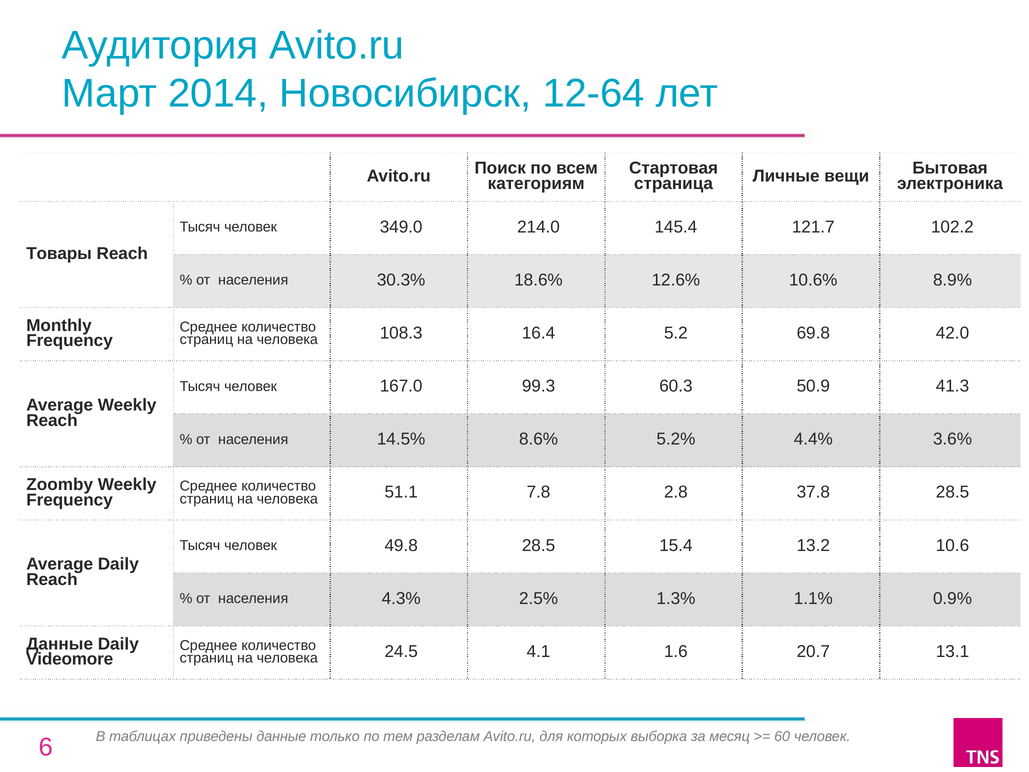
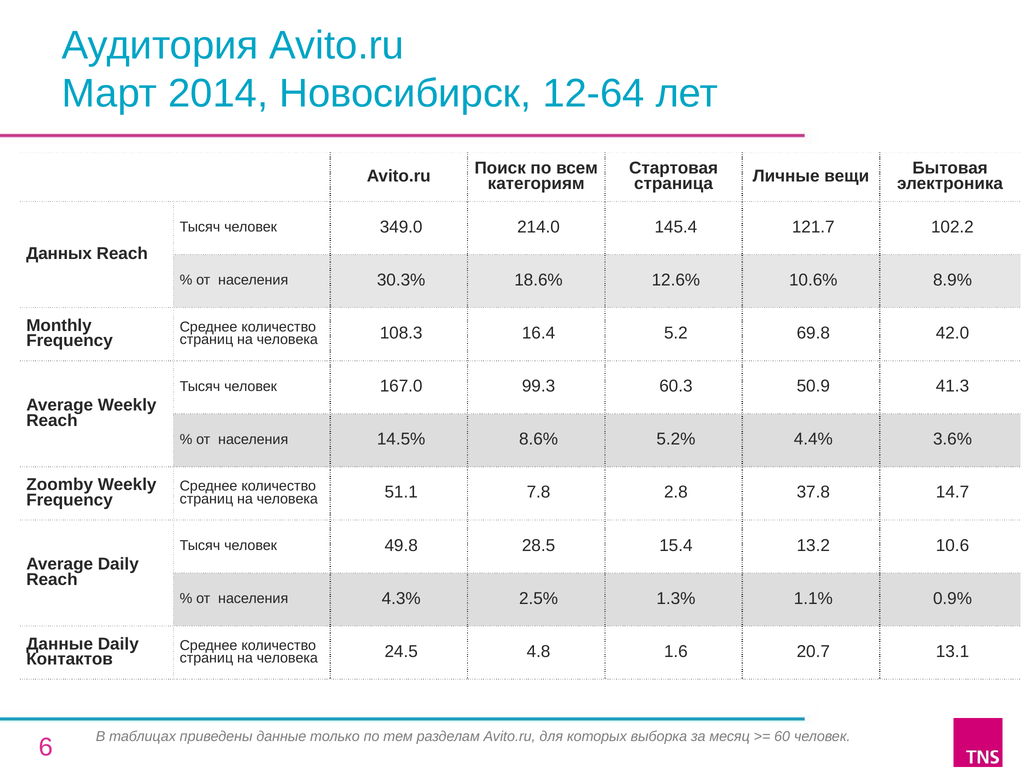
Товары: Товары -> Данных
37.8 28.5: 28.5 -> 14.7
Videomore: Videomore -> Контактов
4.1: 4.1 -> 4.8
